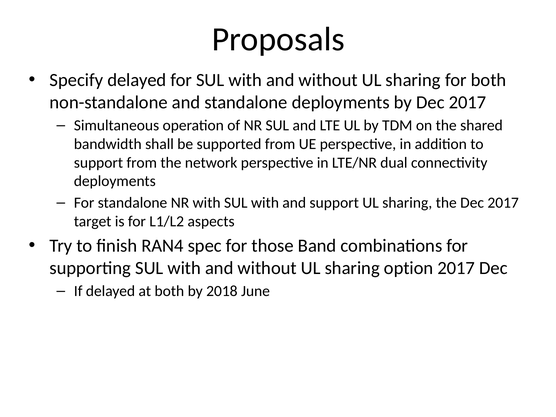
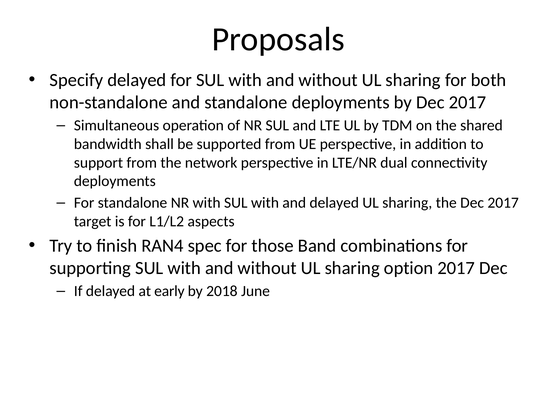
and support: support -> delayed
at both: both -> early
